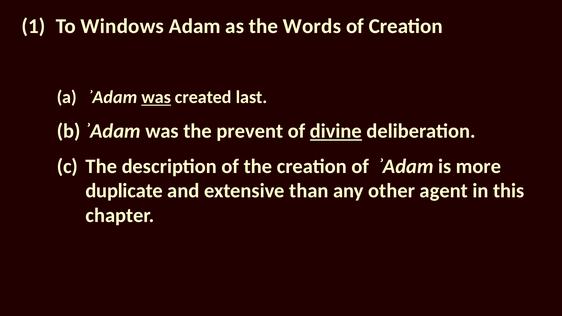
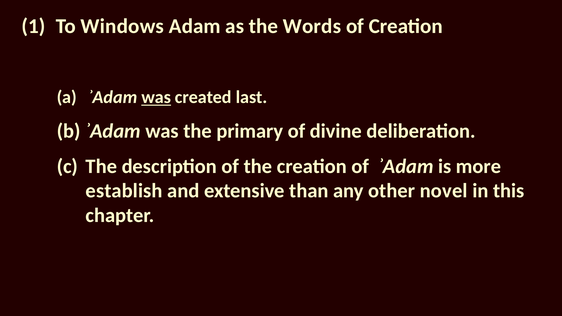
prevent: prevent -> primary
divine underline: present -> none
duplicate: duplicate -> establish
agent: agent -> novel
